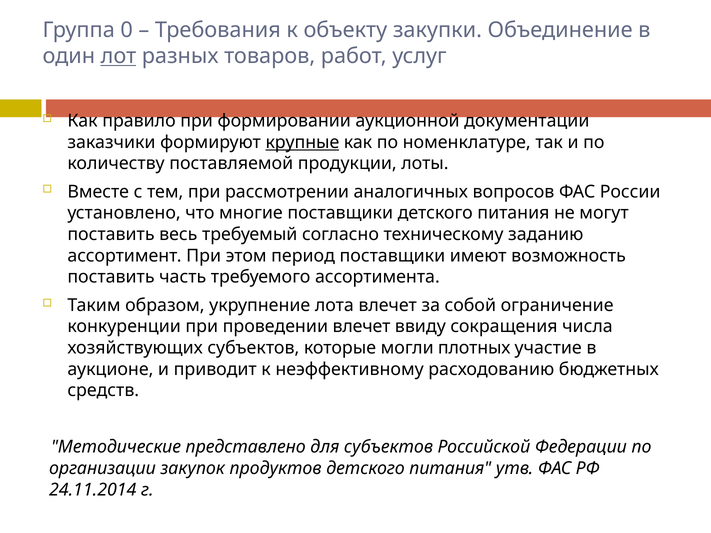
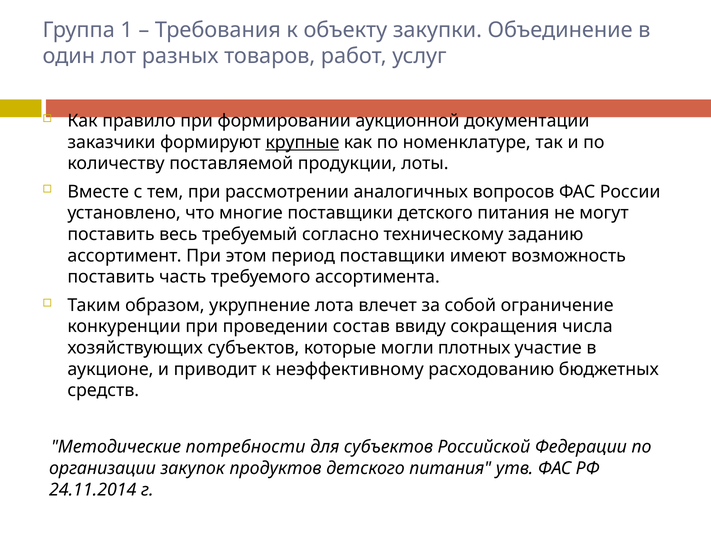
0: 0 -> 1
лот underline: present -> none
проведении влечет: влечет -> состав
представлено: представлено -> потребности
